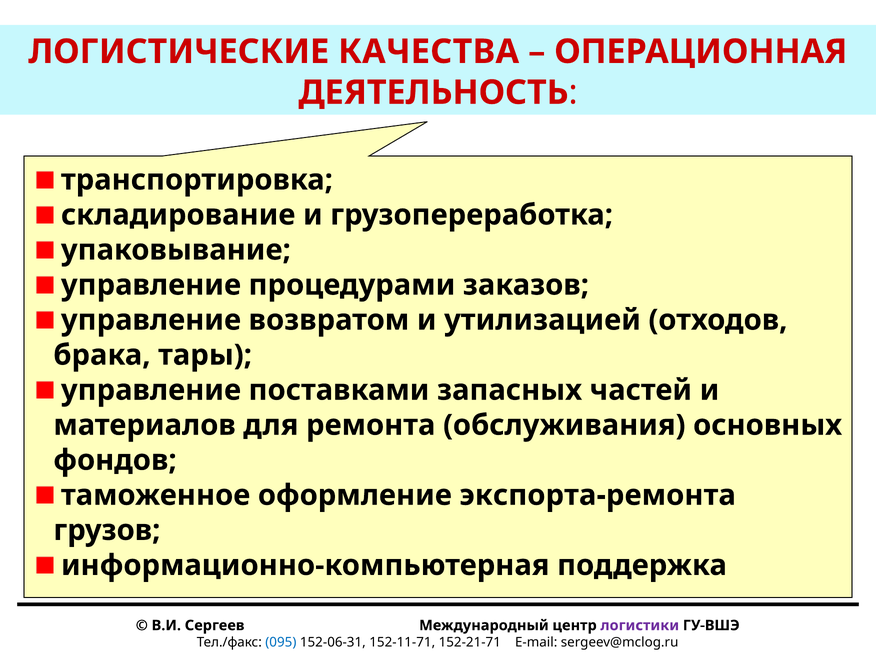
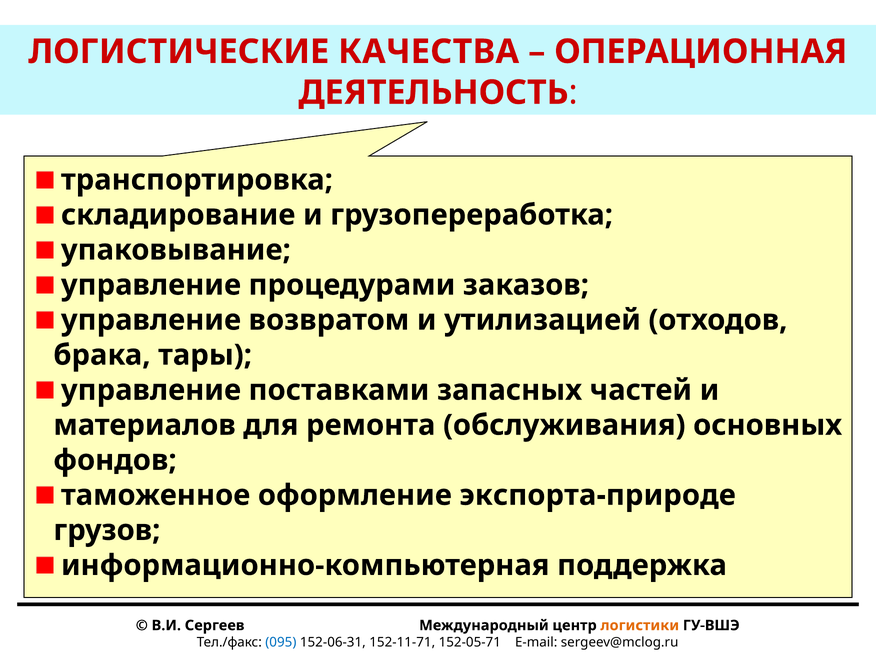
экспорта-ремонта: экспорта-ремонта -> экспорта-природе
логистики colour: purple -> orange
152-21-71: 152-21-71 -> 152-05-71
